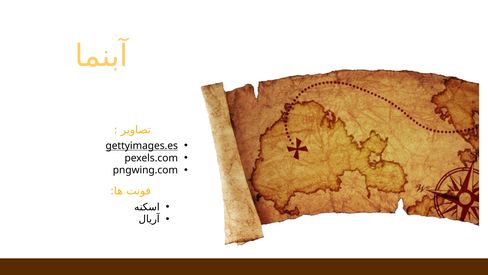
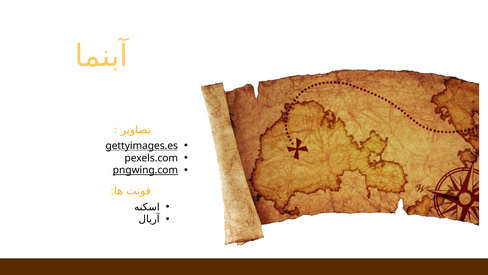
pngwing.com underline: none -> present
